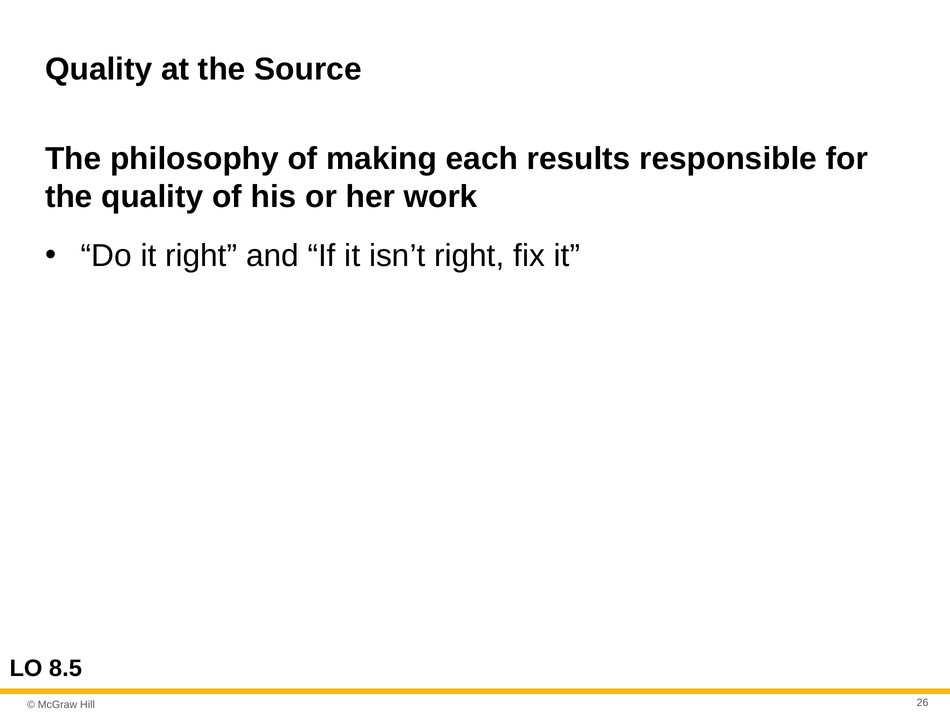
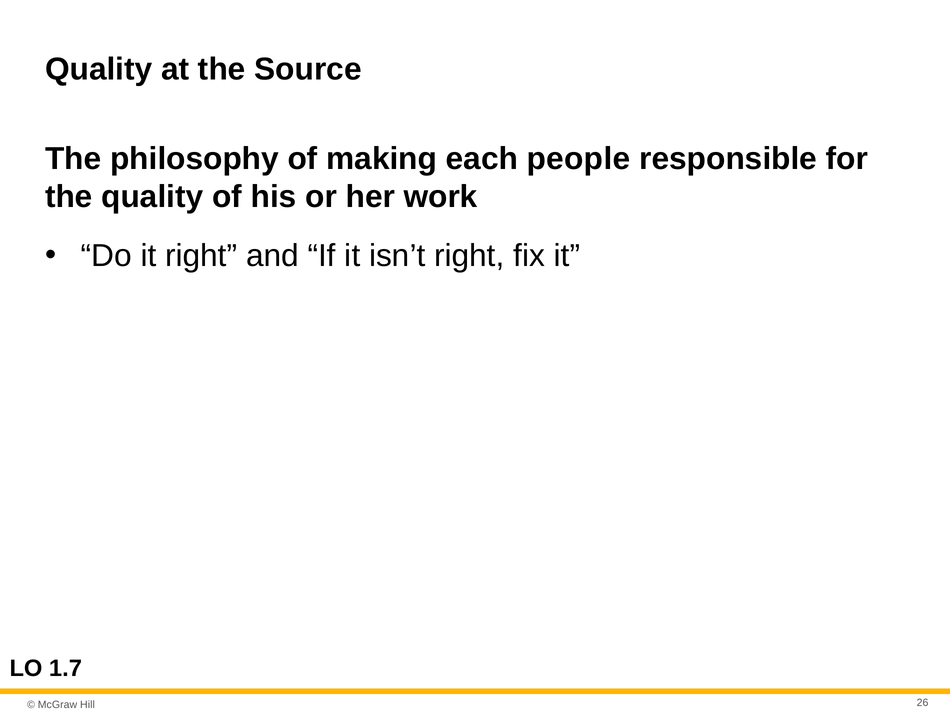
results: results -> people
8.5: 8.5 -> 1.7
